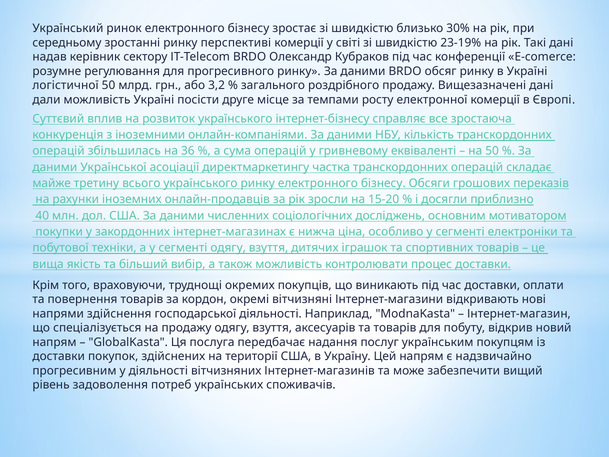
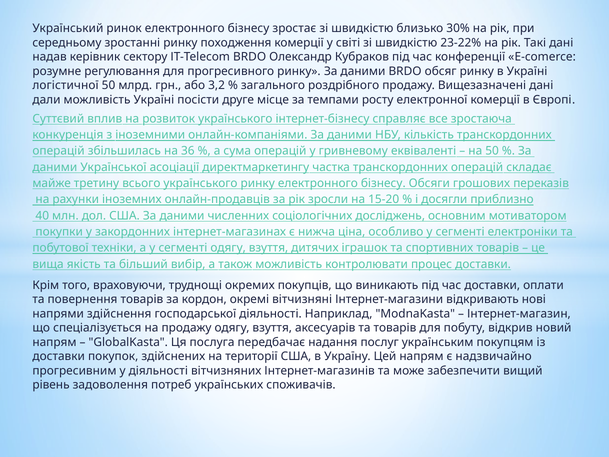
перспективі: перспективі -> походження
23-19%: 23-19% -> 23-22%
